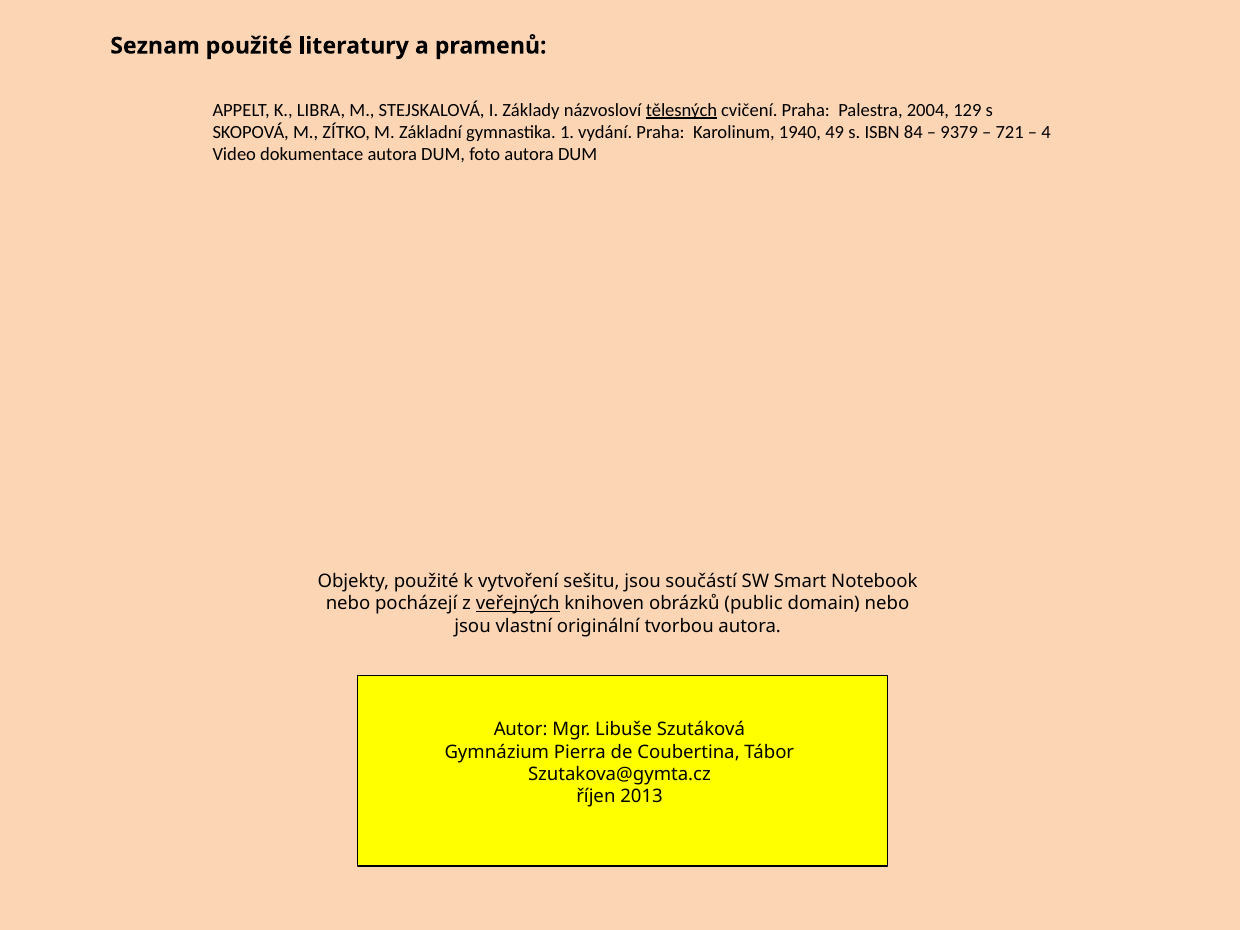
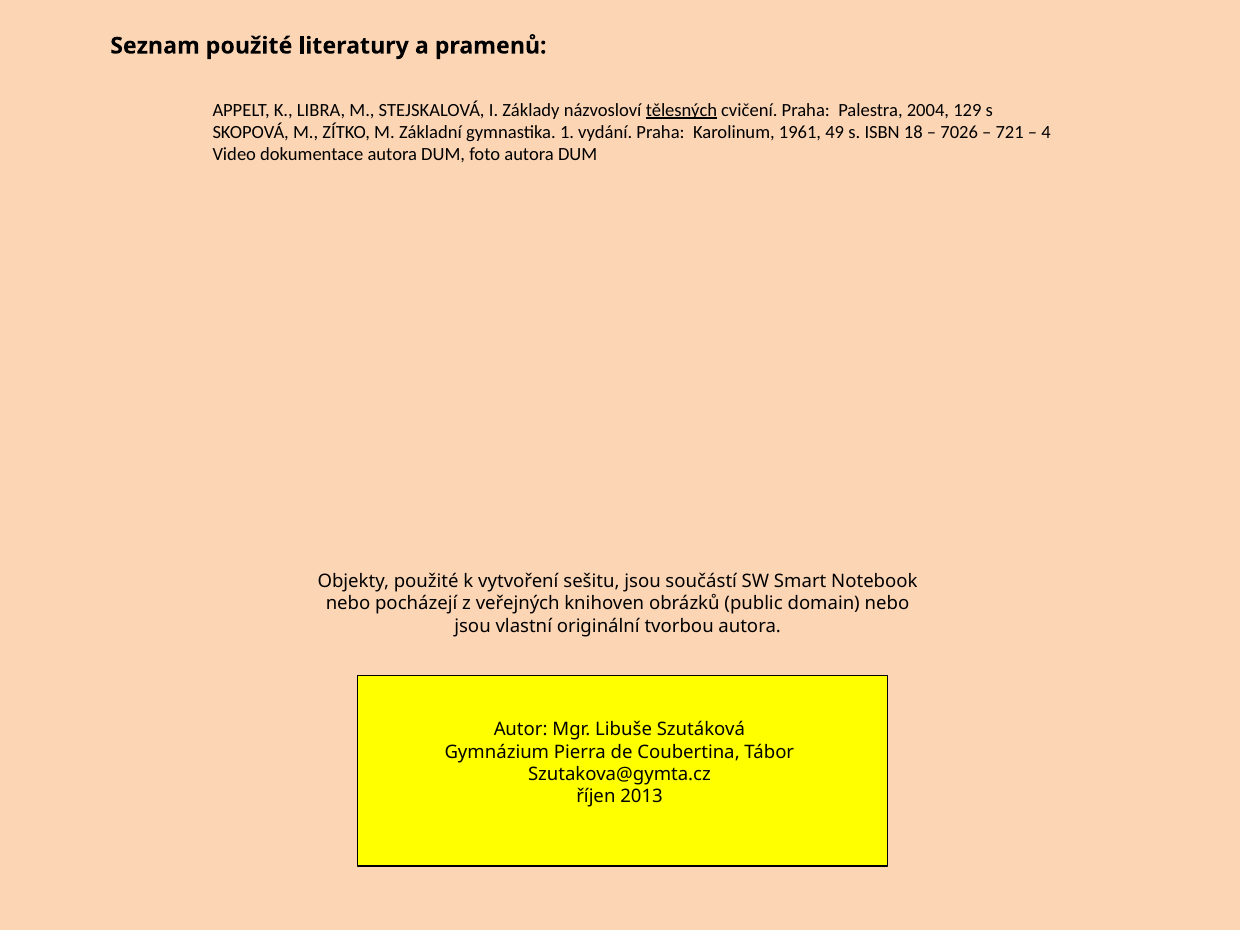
1940: 1940 -> 1961
84: 84 -> 18
9379: 9379 -> 7026
veřejných underline: present -> none
